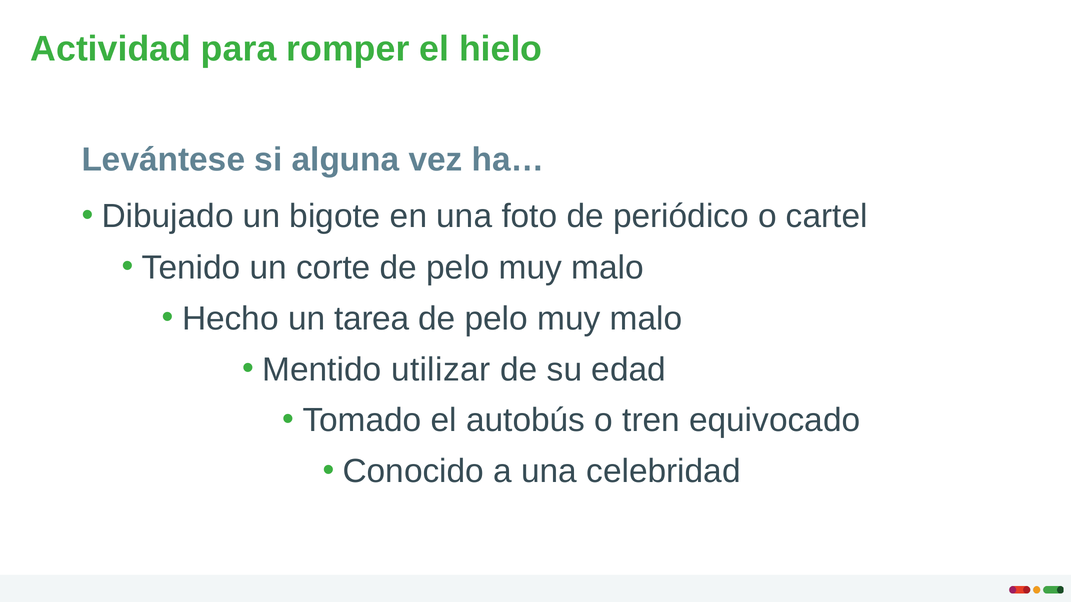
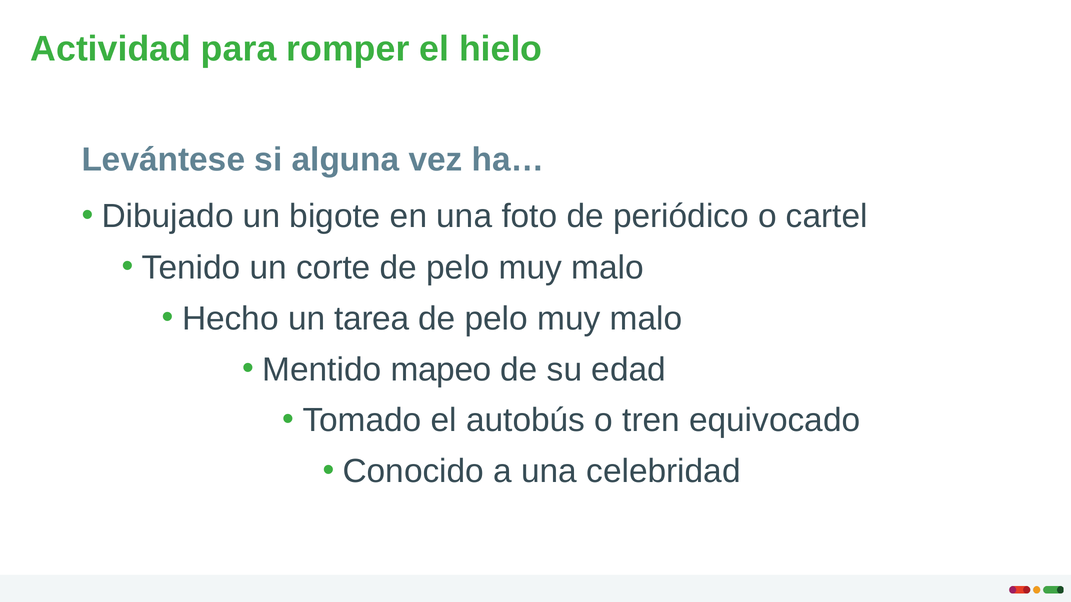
utilizar: utilizar -> mapeo
